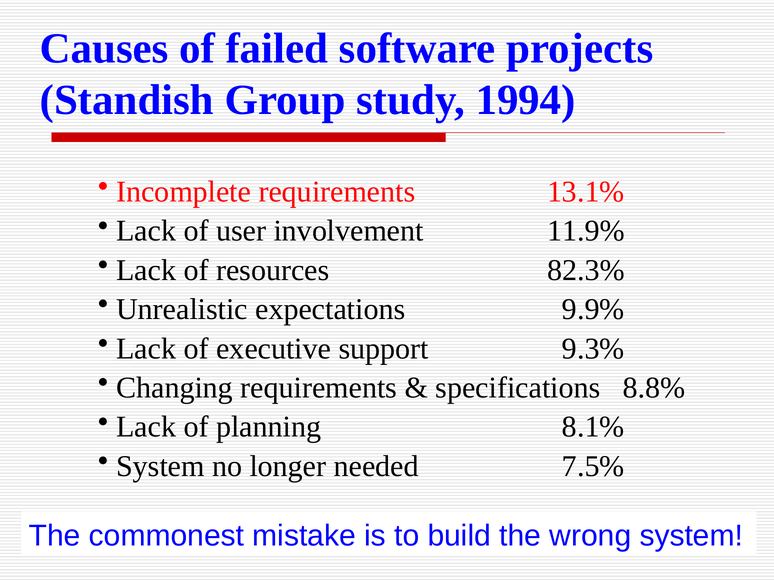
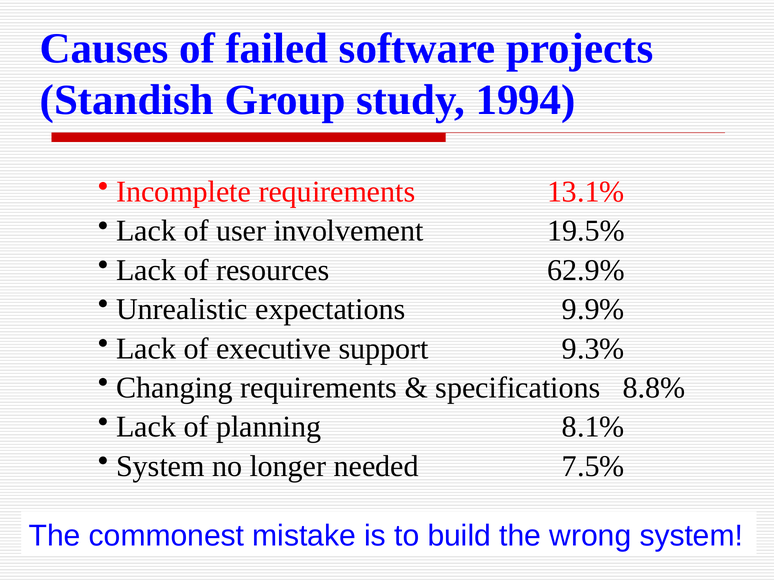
11.9%: 11.9% -> 19.5%
82.3%: 82.3% -> 62.9%
